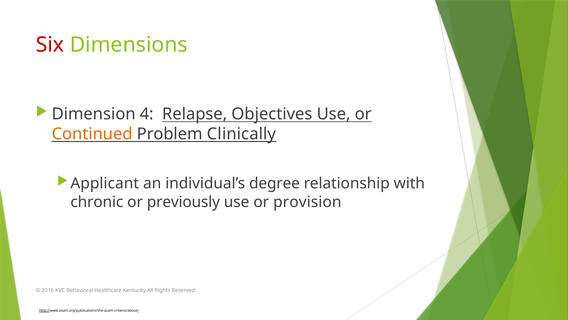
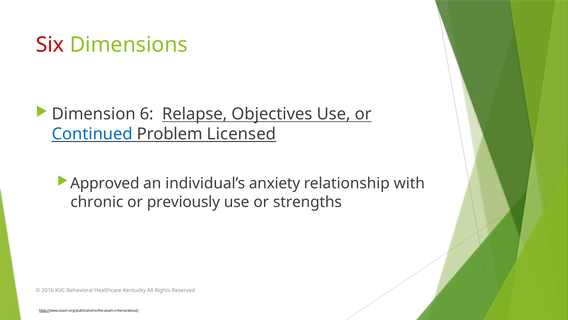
4: 4 -> 6
Continued colour: orange -> blue
Clinically: Clinically -> Licensed
Applicant: Applicant -> Approved
degree: degree -> anxiety
provision: provision -> strengths
